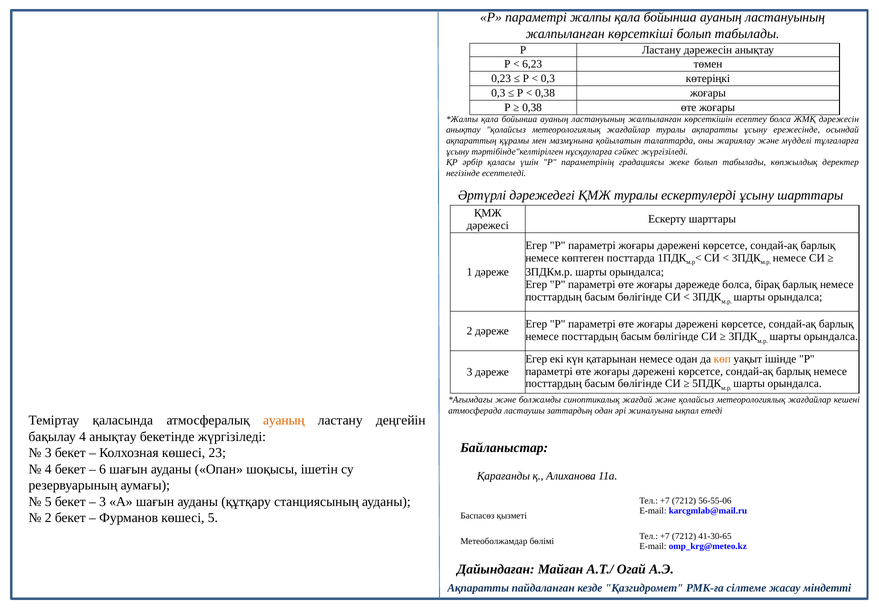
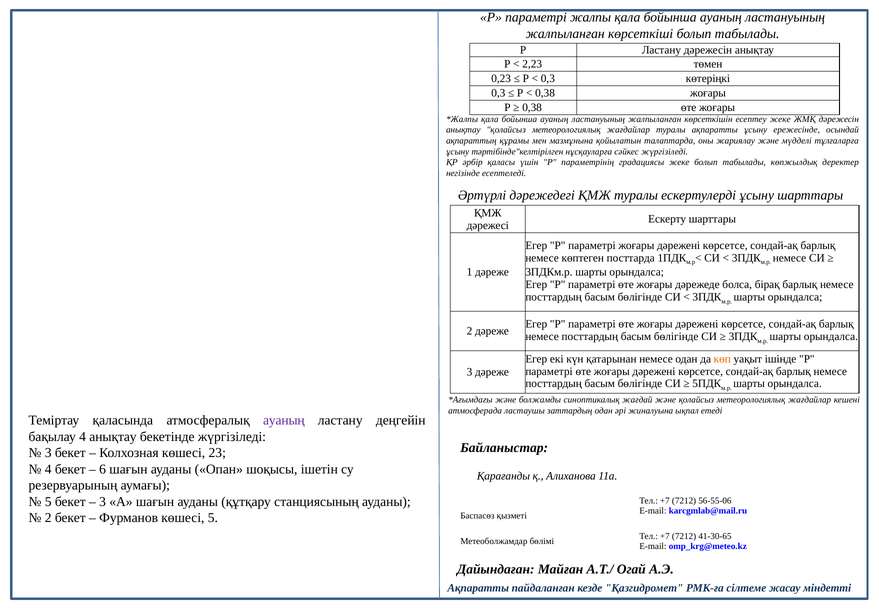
6,23: 6,23 -> 2,23
есептеу болса: болса -> жеке
ауаның at (284, 420) colour: orange -> purple
